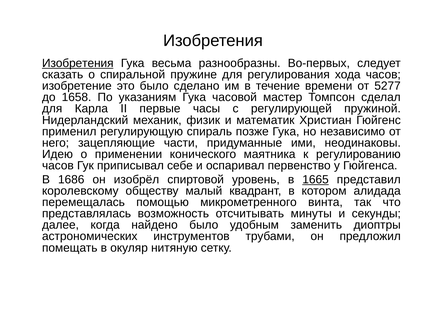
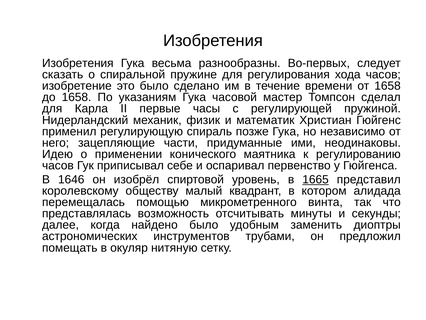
Изобретения at (78, 63) underline: present -> none
от 5277: 5277 -> 1658
1686: 1686 -> 1646
